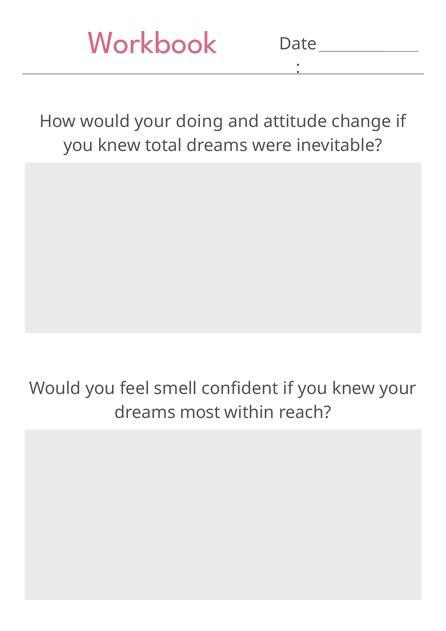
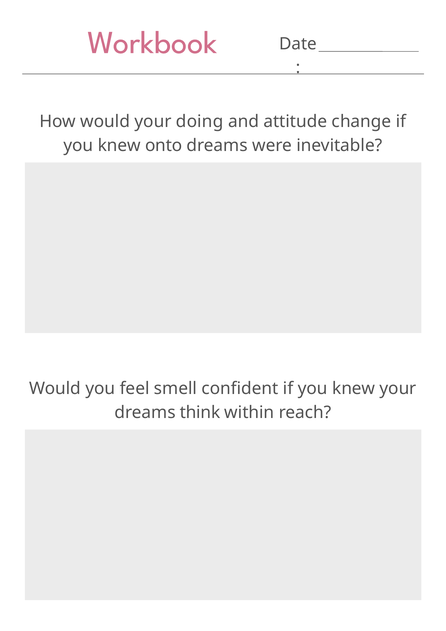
total: total -> onto
most: most -> think
